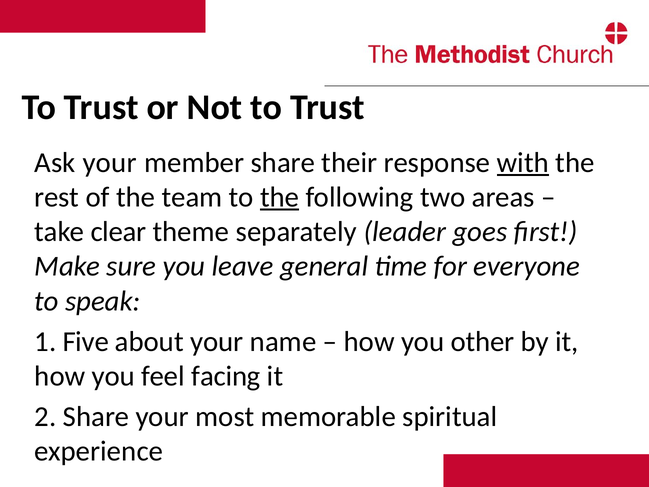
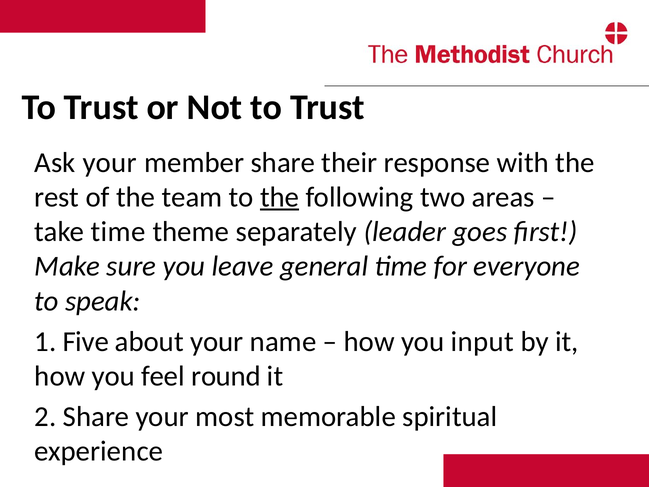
with underline: present -> none
take clear: clear -> time
other: other -> input
facing: facing -> round
